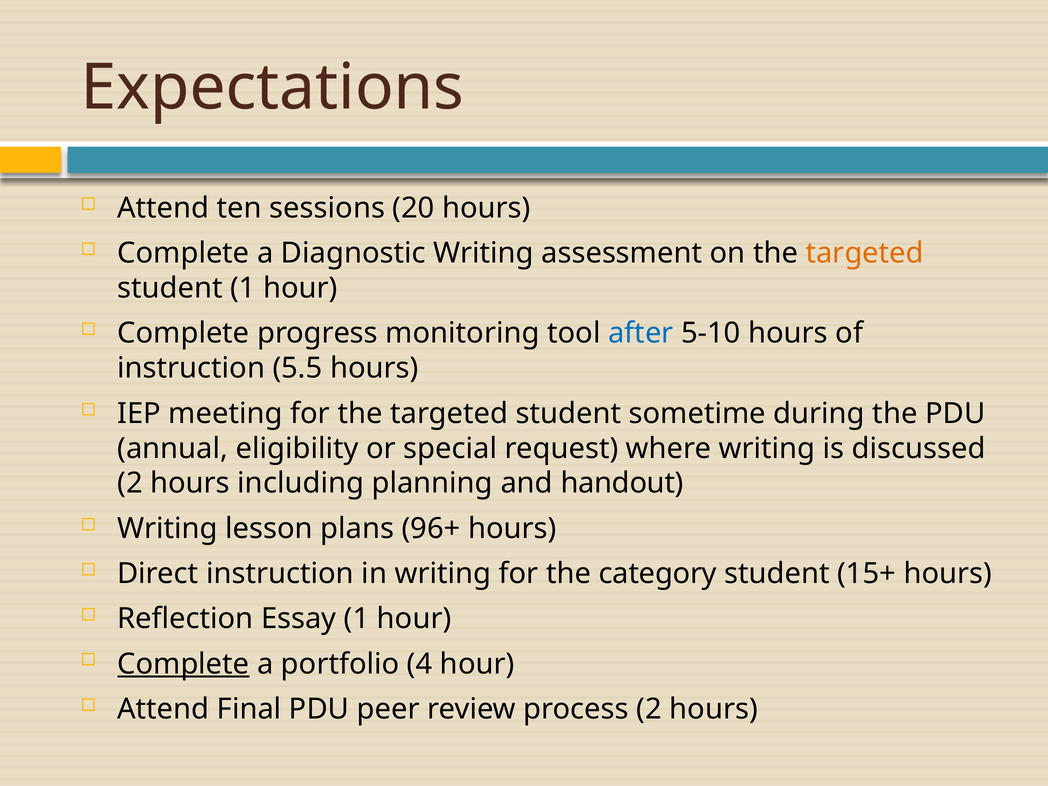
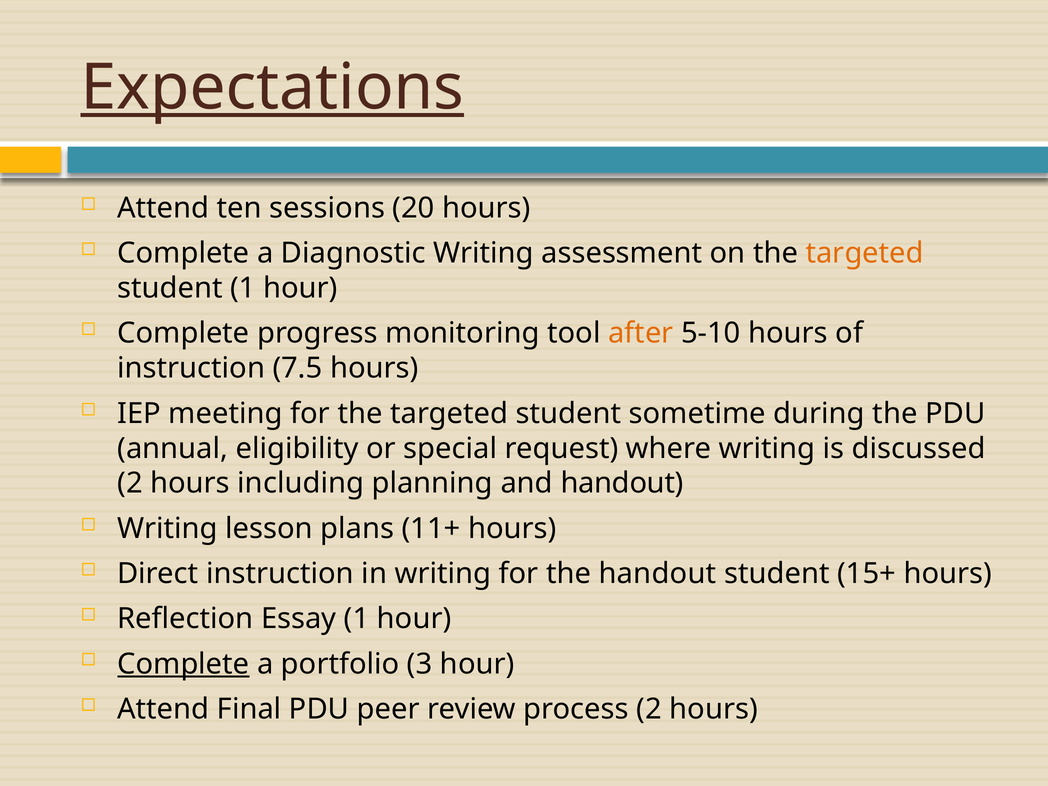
Expectations underline: none -> present
after colour: blue -> orange
5.5: 5.5 -> 7.5
96+: 96+ -> 11+
the category: category -> handout
4: 4 -> 3
